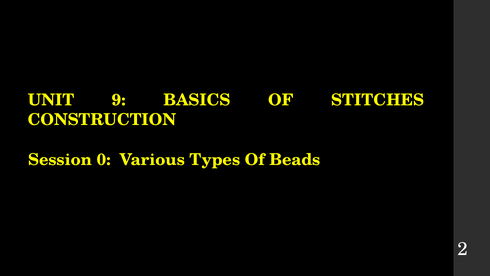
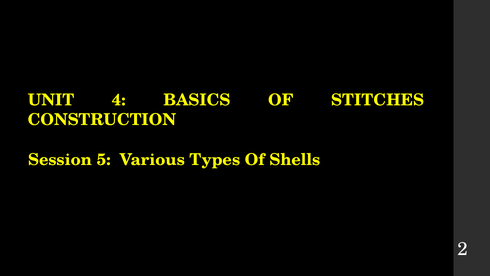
9: 9 -> 4
0: 0 -> 5
Beads: Beads -> Shells
